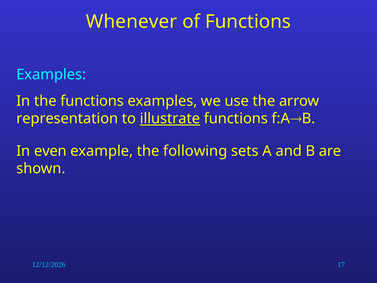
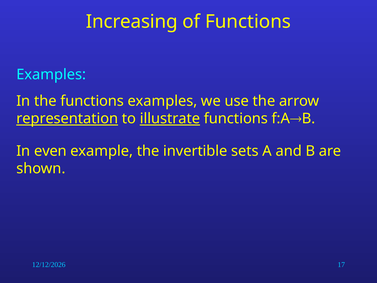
Whenever: Whenever -> Increasing
representation underline: none -> present
following: following -> invertible
